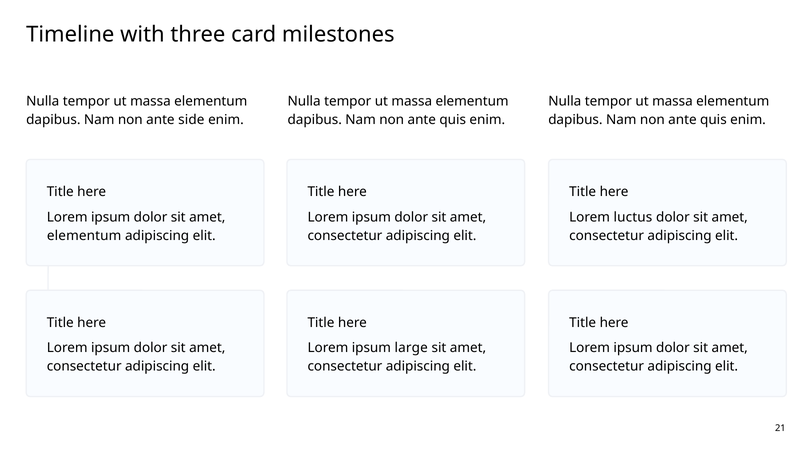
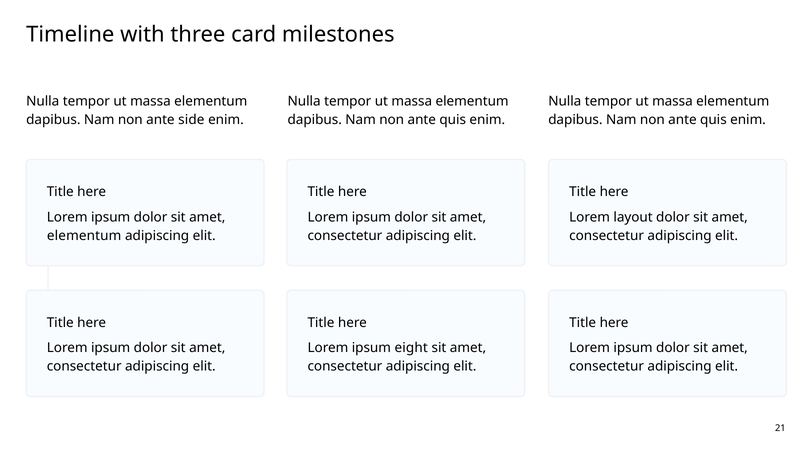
luctus: luctus -> layout
large: large -> eight
